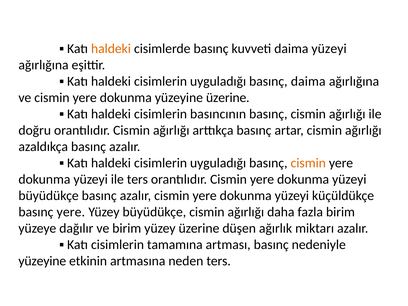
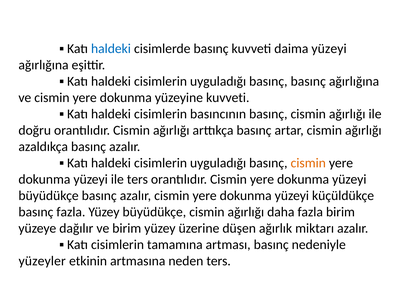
haldeki at (111, 49) colour: orange -> blue
basınç daima: daima -> basınç
yüzeyine üzerine: üzerine -> kuvveti
basınç yere: yere -> fazla
yüzeyine at (42, 261): yüzeyine -> yüzeyler
